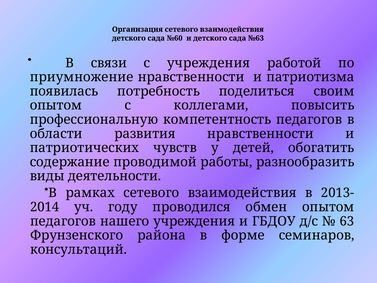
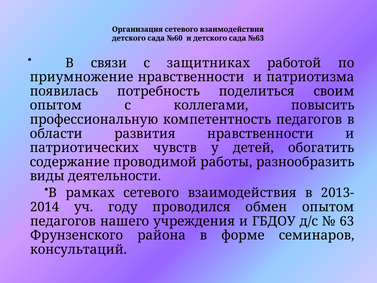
с учреждения: учреждения -> защитниках
